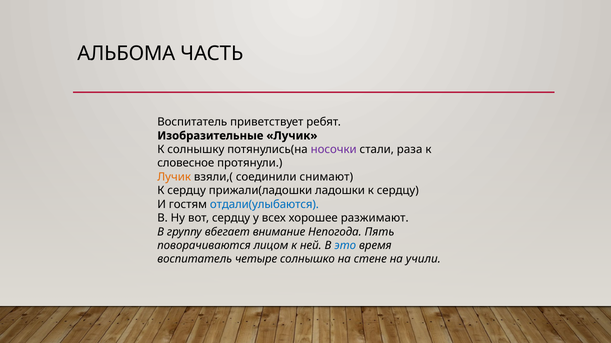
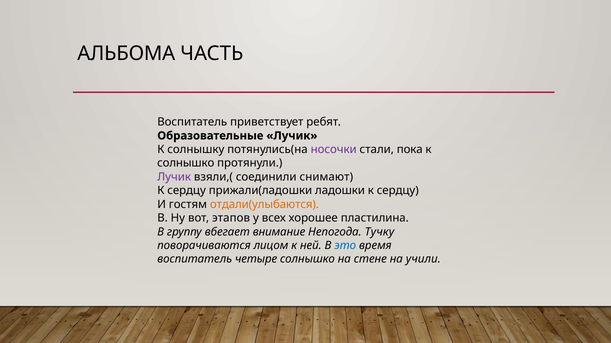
Изобразительные: Изобразительные -> Образовательные
раза: раза -> пока
словесное at (186, 163): словесное -> солнышко
Лучик at (174, 177) colour: orange -> purple
отдали(улыбаются colour: blue -> orange
вот сердцу: сердцу -> этапов
разжимают: разжимают -> пластилина
Пять: Пять -> Тучку
